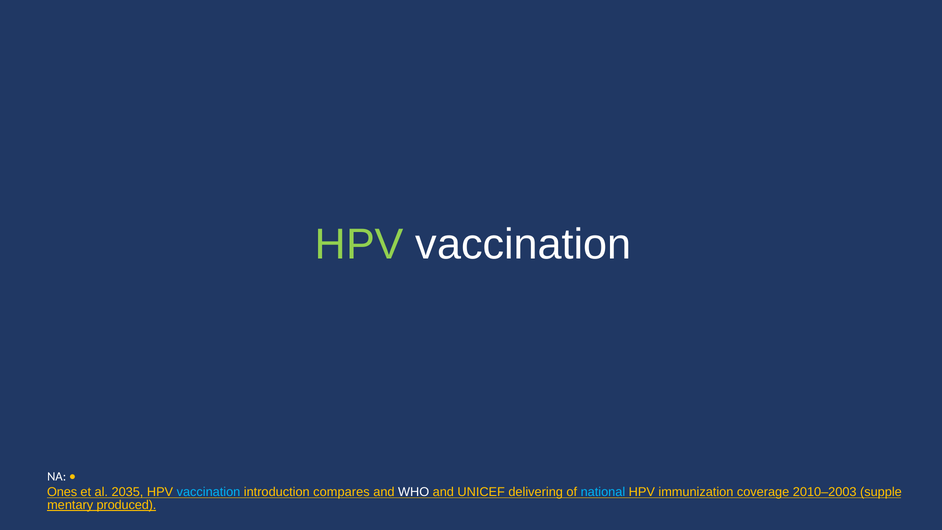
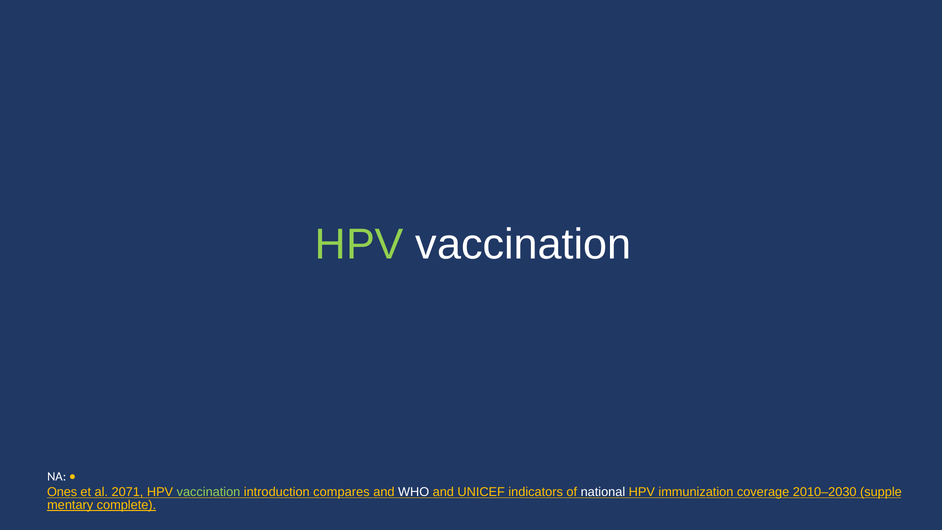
2035: 2035 -> 2071
vaccination at (208, 492) colour: light blue -> light green
delivering: delivering -> indicators
national colour: light blue -> white
2010–2003: 2010–2003 -> 2010–2030
produced: produced -> complete
